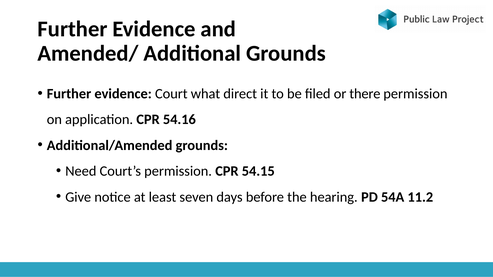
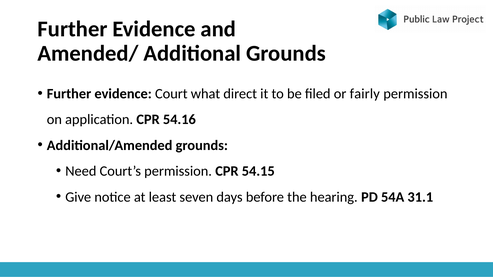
there: there -> fairly
11.2: 11.2 -> 31.1
